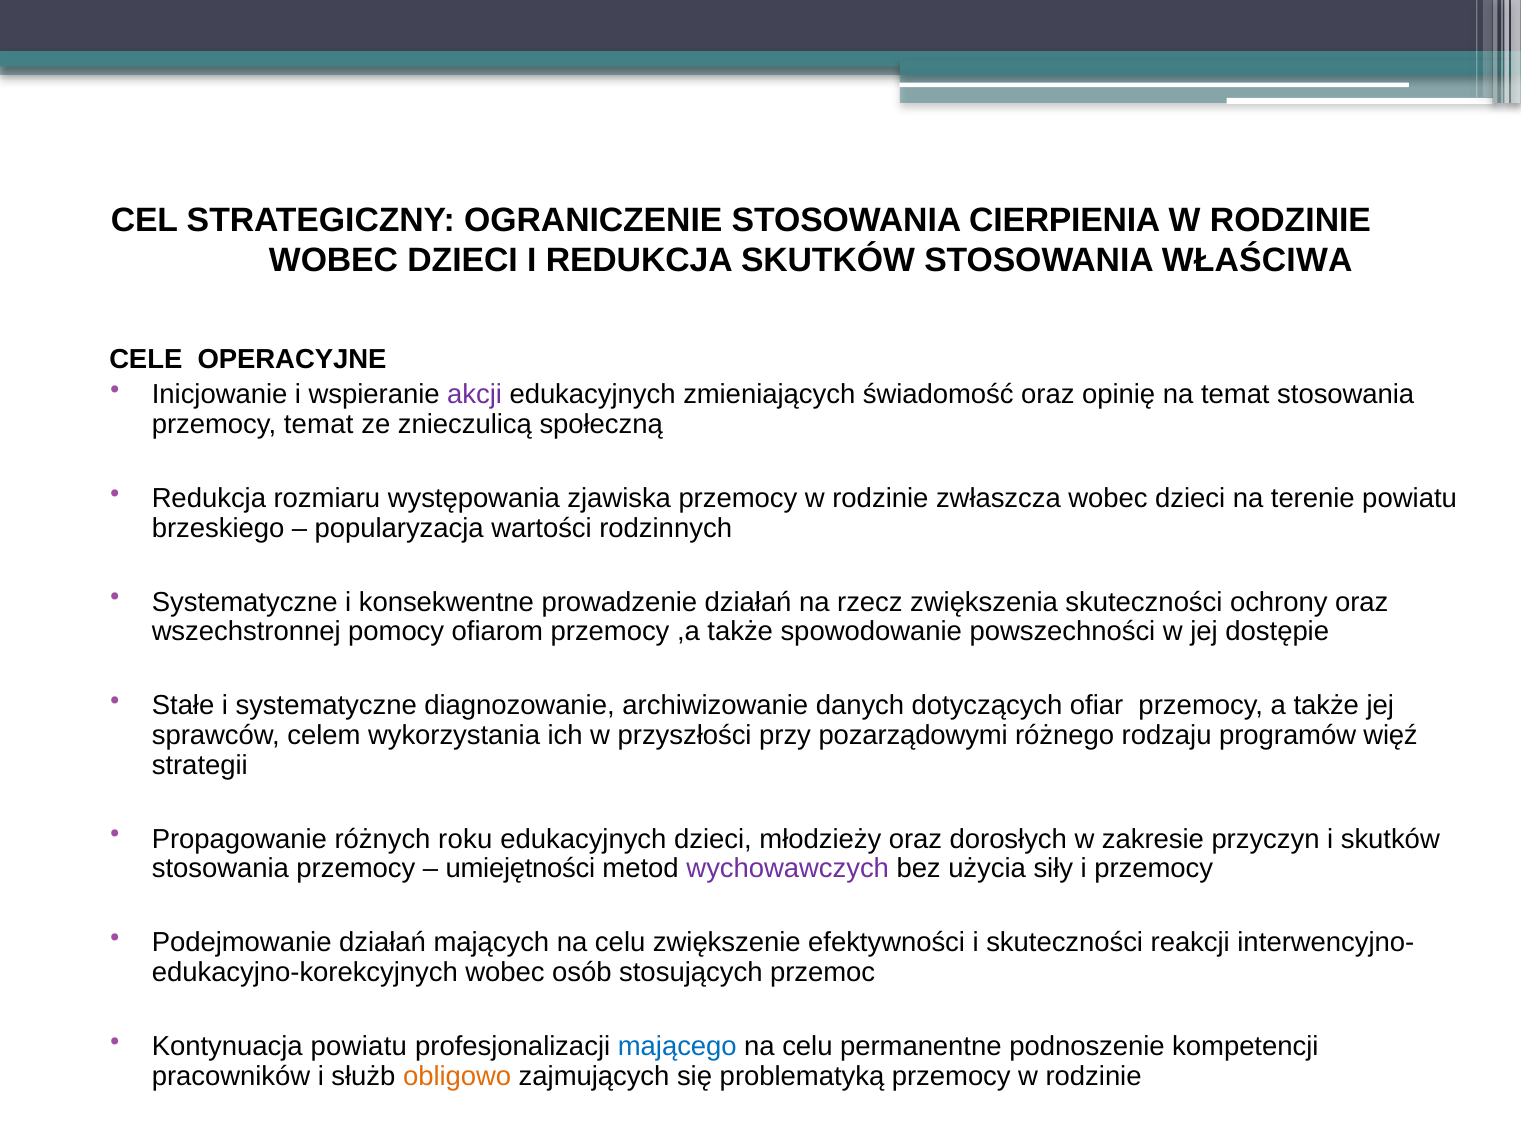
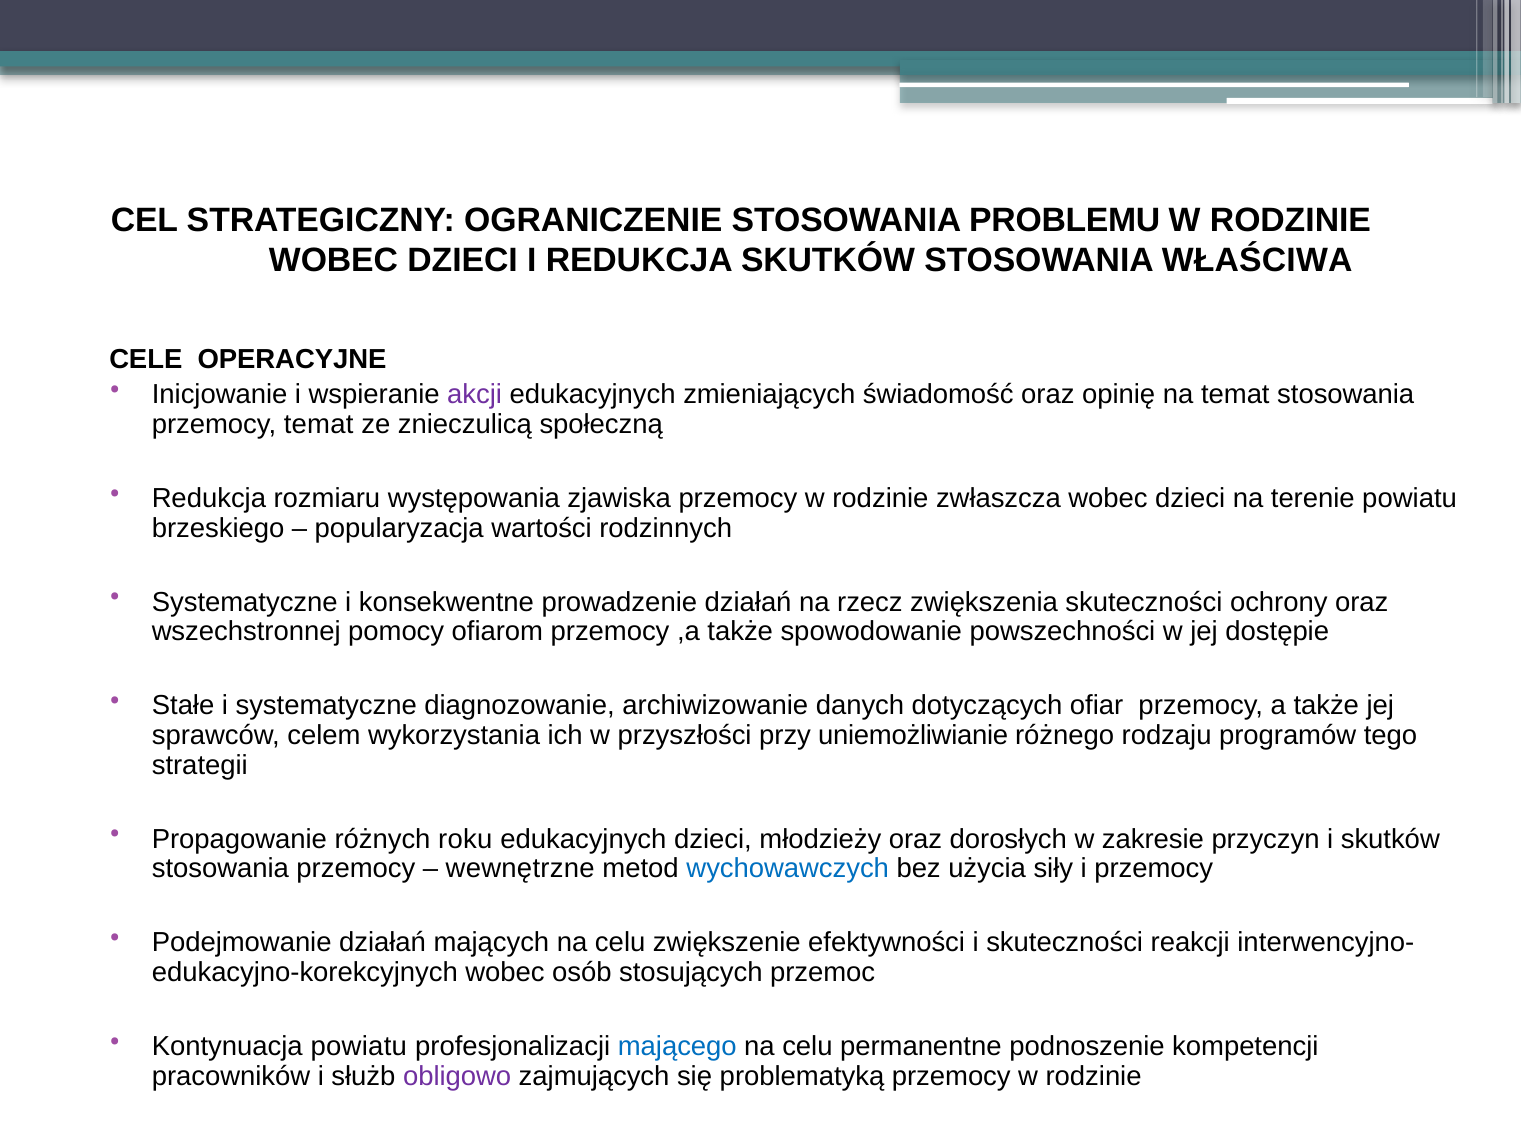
CIERPIENIA: CIERPIENIA -> PROBLEMU
pozarządowymi: pozarządowymi -> uniemożliwianie
więź: więź -> tego
umiejętności: umiejętności -> wewnętrzne
wychowawczych colour: purple -> blue
obligowo colour: orange -> purple
